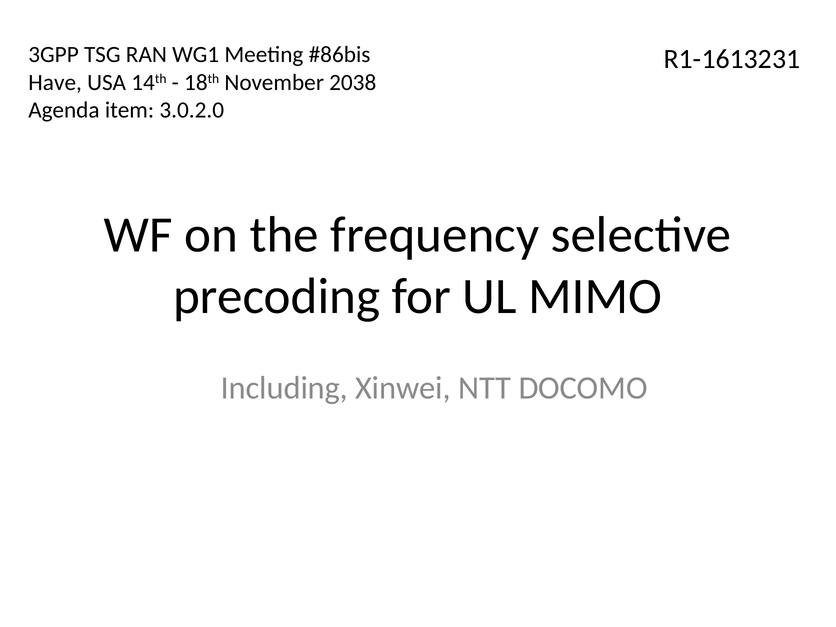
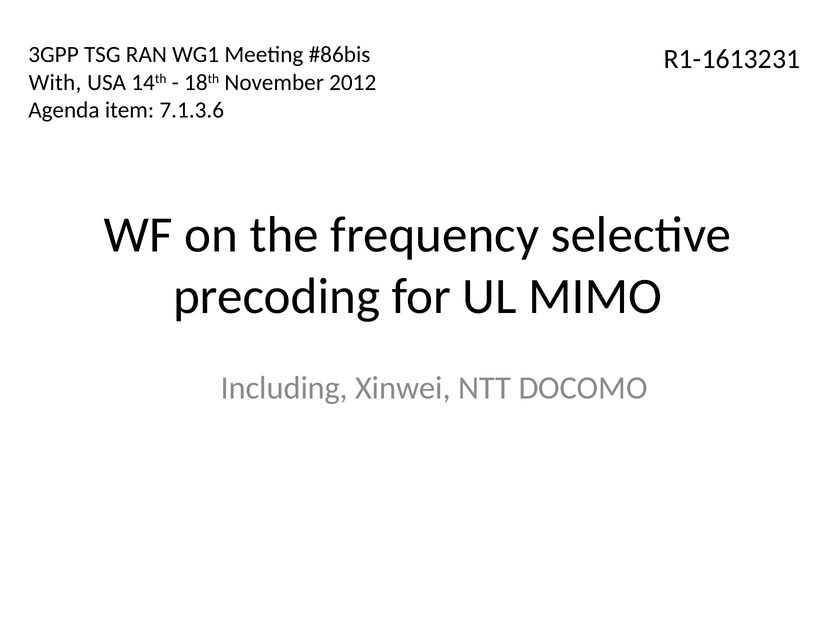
Have: Have -> With
2038: 2038 -> 2012
3.0.2.0: 3.0.2.0 -> 7.1.3.6
